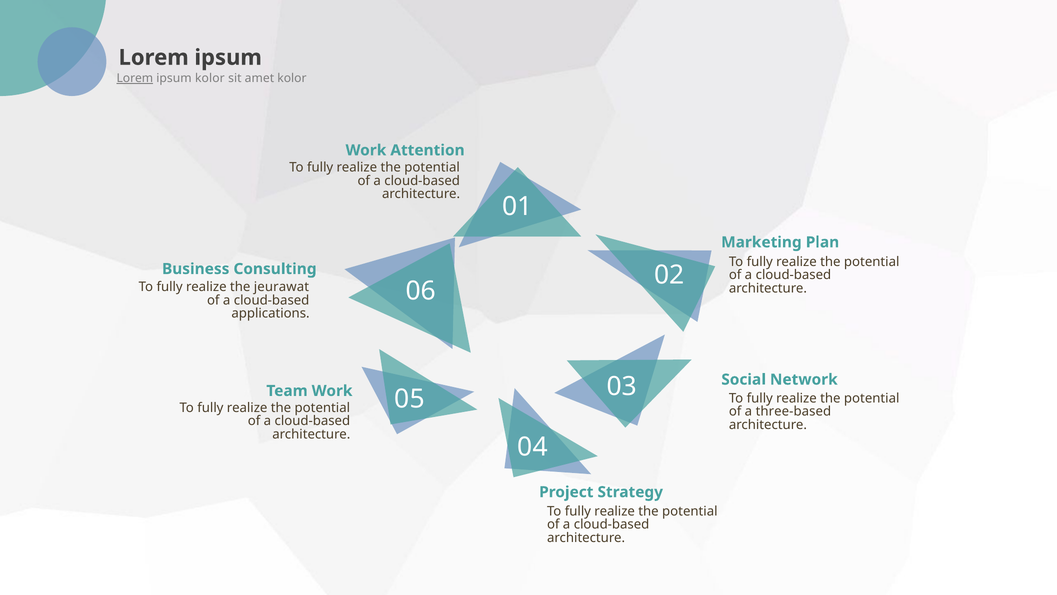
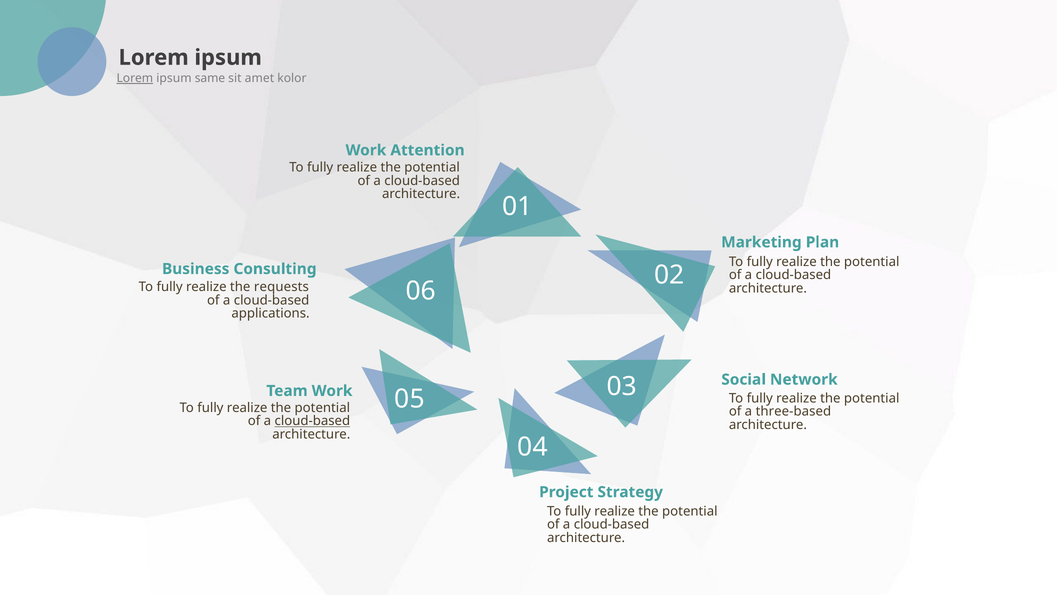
ipsum kolor: kolor -> same
jeurawat: jeurawat -> requests
cloud-based at (312, 421) underline: none -> present
